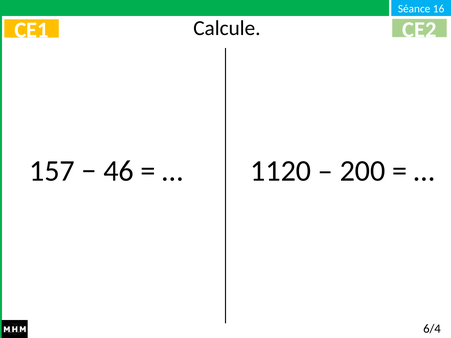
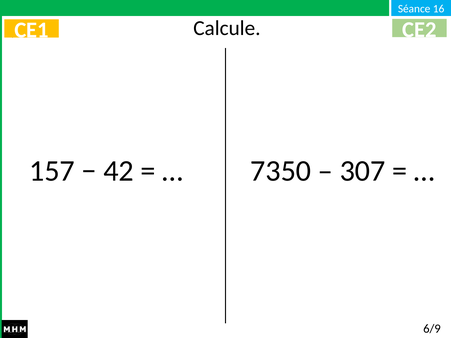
46: 46 -> 42
1120: 1120 -> 7350
200: 200 -> 307
6/4: 6/4 -> 6/9
